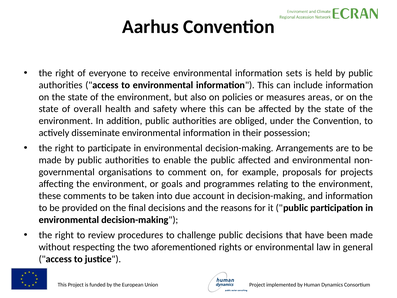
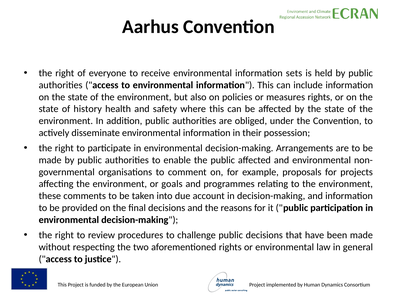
measures areas: areas -> rights
overall: overall -> history
